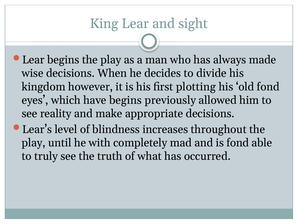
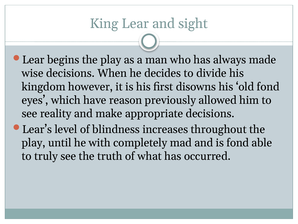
plotting: plotting -> disowns
have begins: begins -> reason
